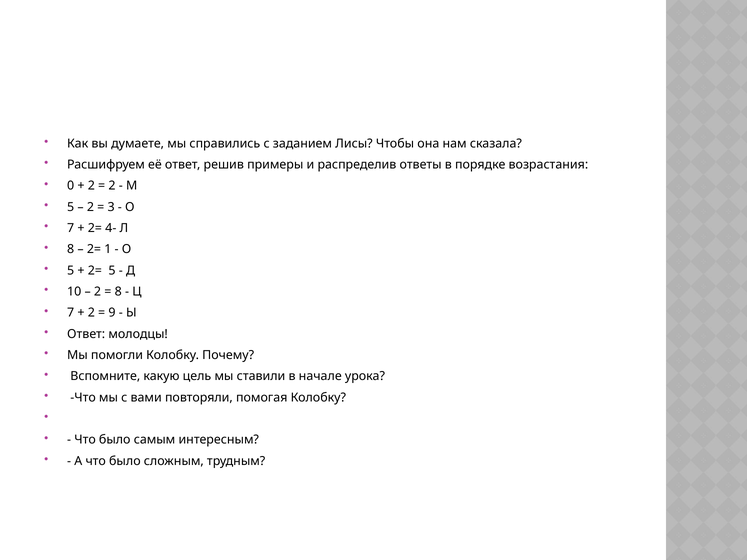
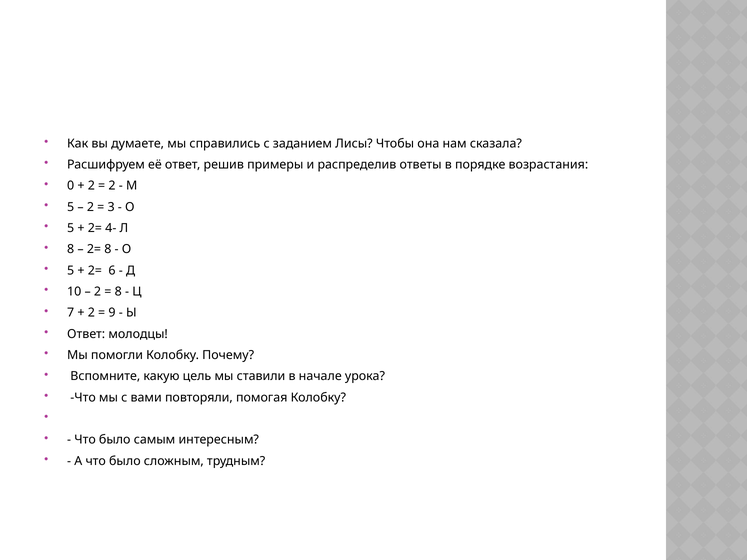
7 at (71, 228): 7 -> 5
2= 1: 1 -> 8
2= 5: 5 -> 6
